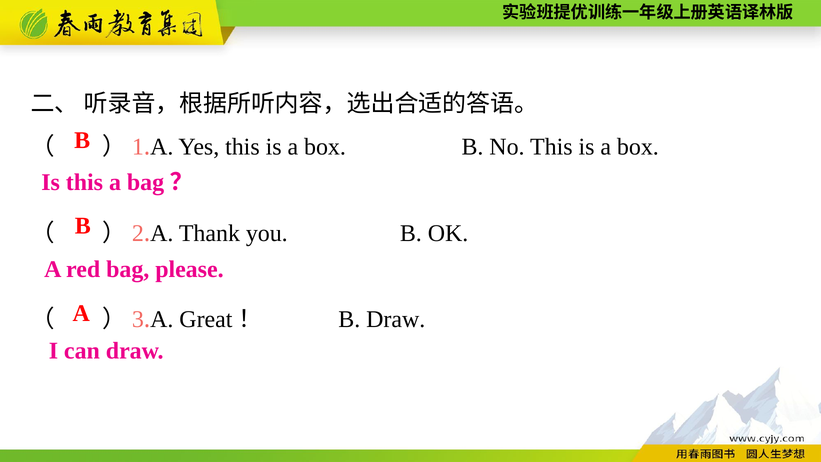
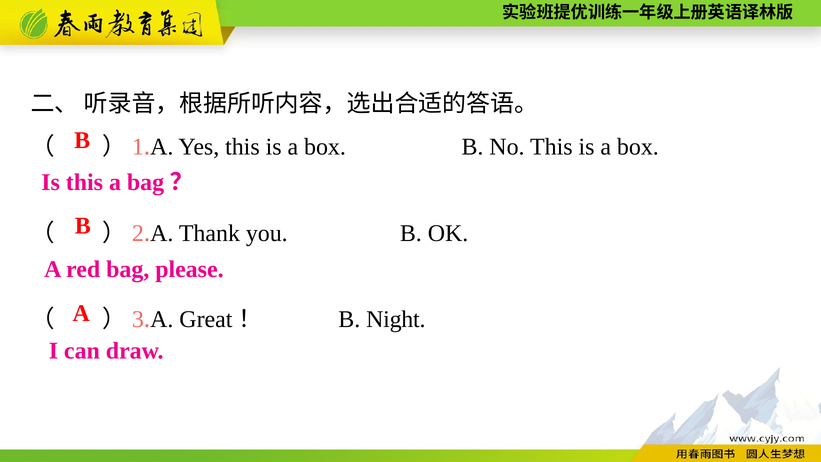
B Draw: Draw -> Night
